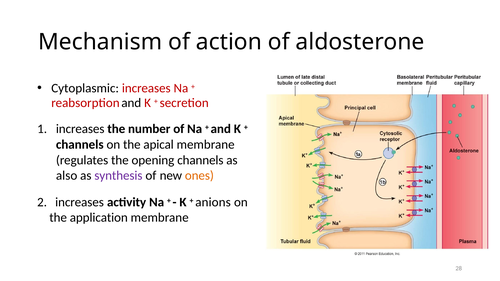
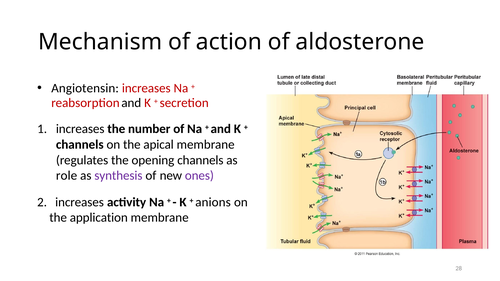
Cytoplasmic: Cytoplasmic -> Angiotensin
also: also -> role
ones colour: orange -> purple
